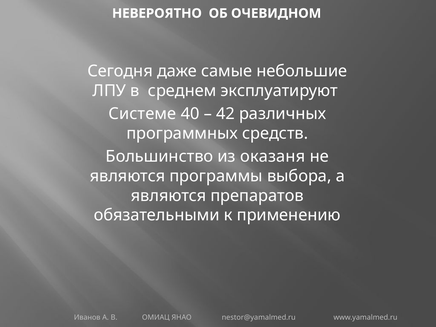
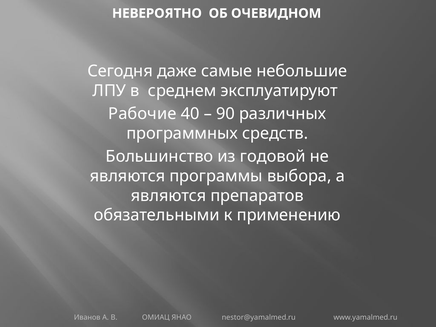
Системе: Системе -> Рабочие
42: 42 -> 90
оказаня: оказаня -> годовой
